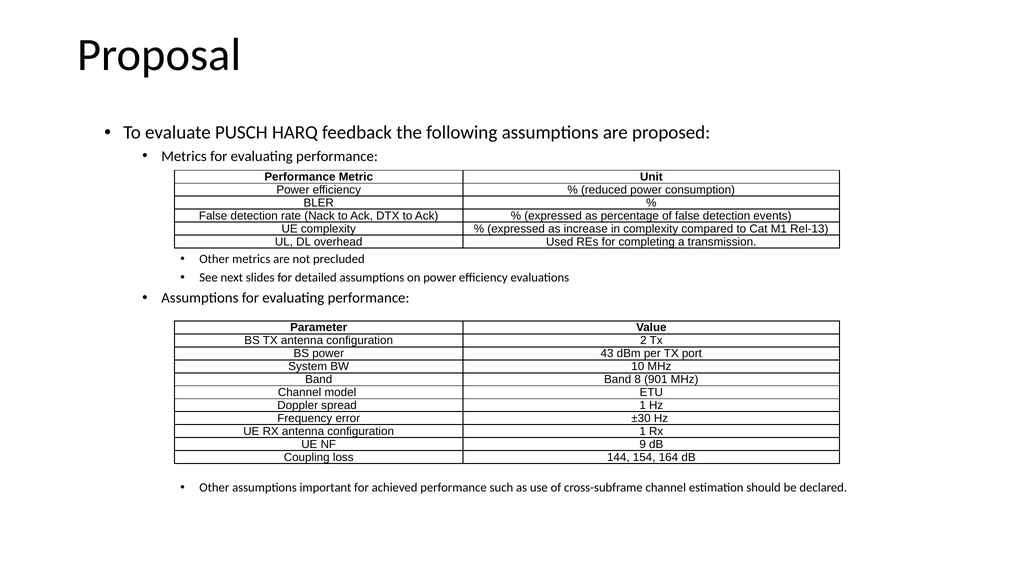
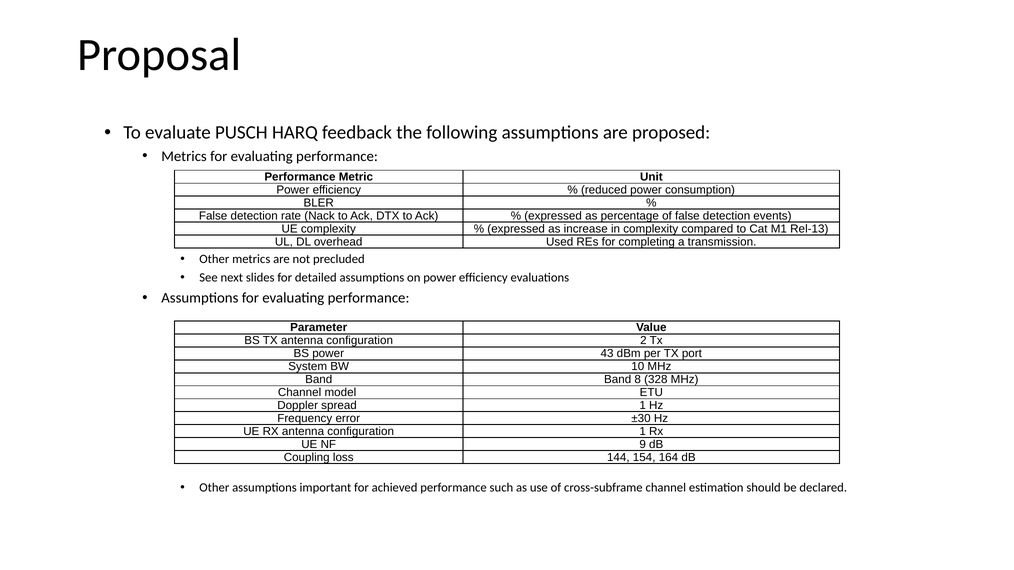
901: 901 -> 328
